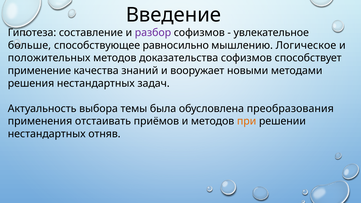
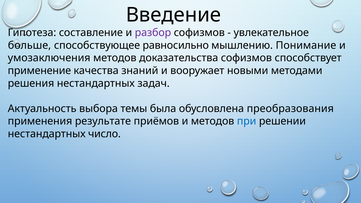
Логическое: Логическое -> Понимание
положительных: положительных -> умозаключения
отстаивать: отстаивать -> результате
при colour: orange -> blue
отняв: отняв -> число
